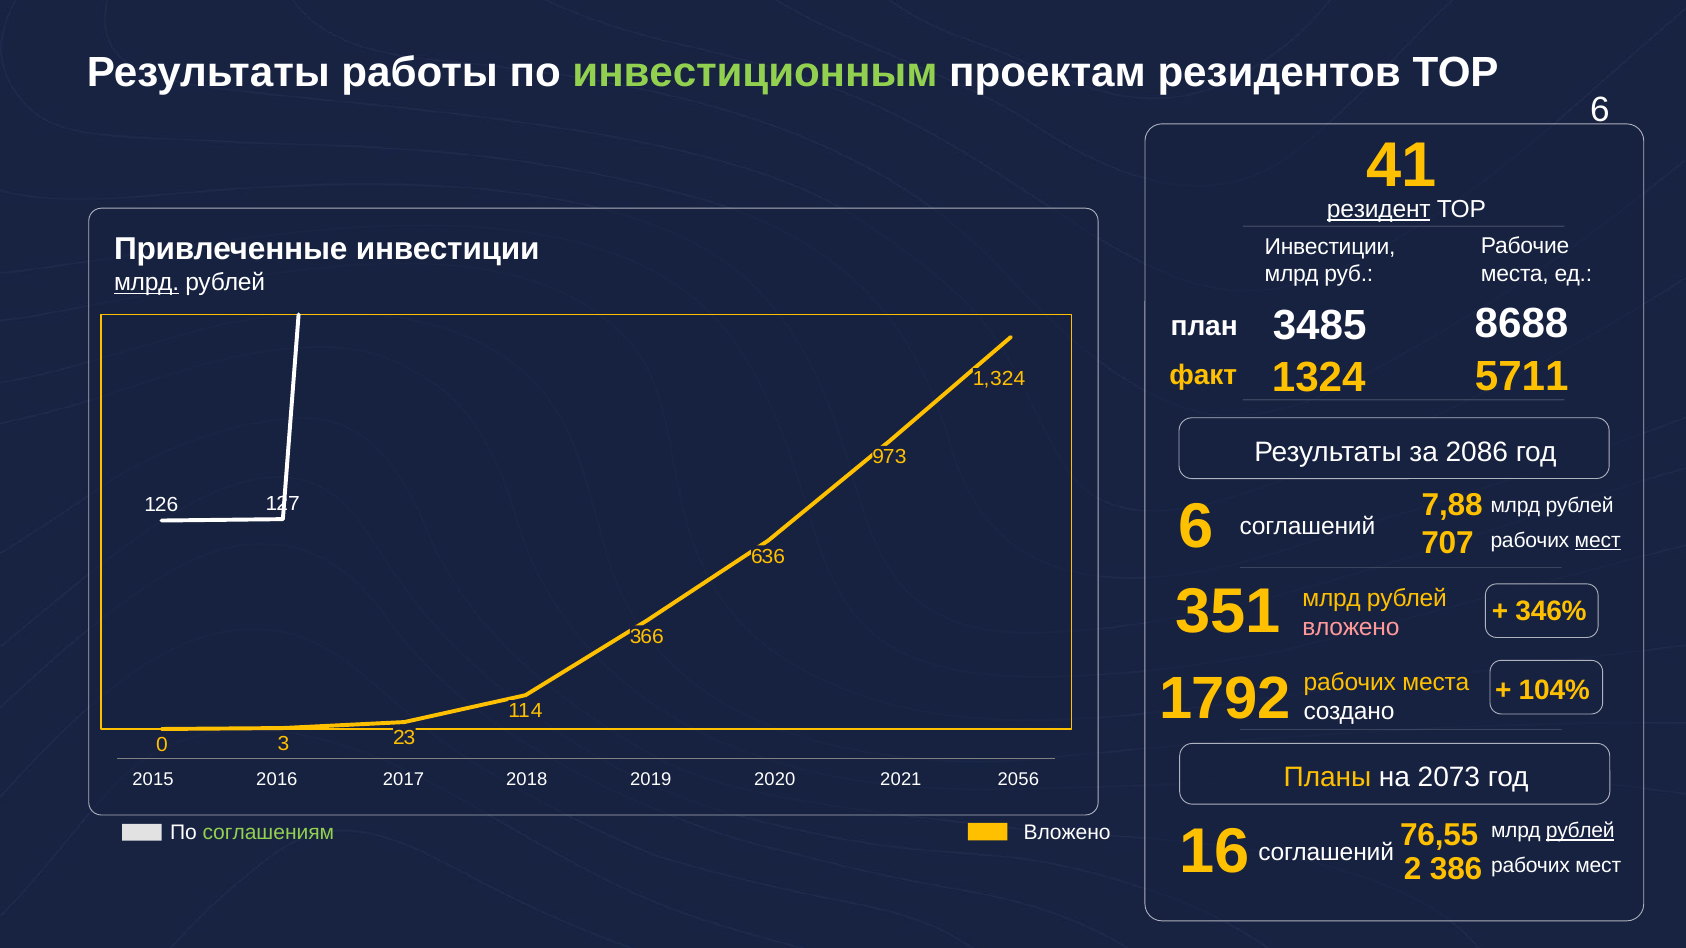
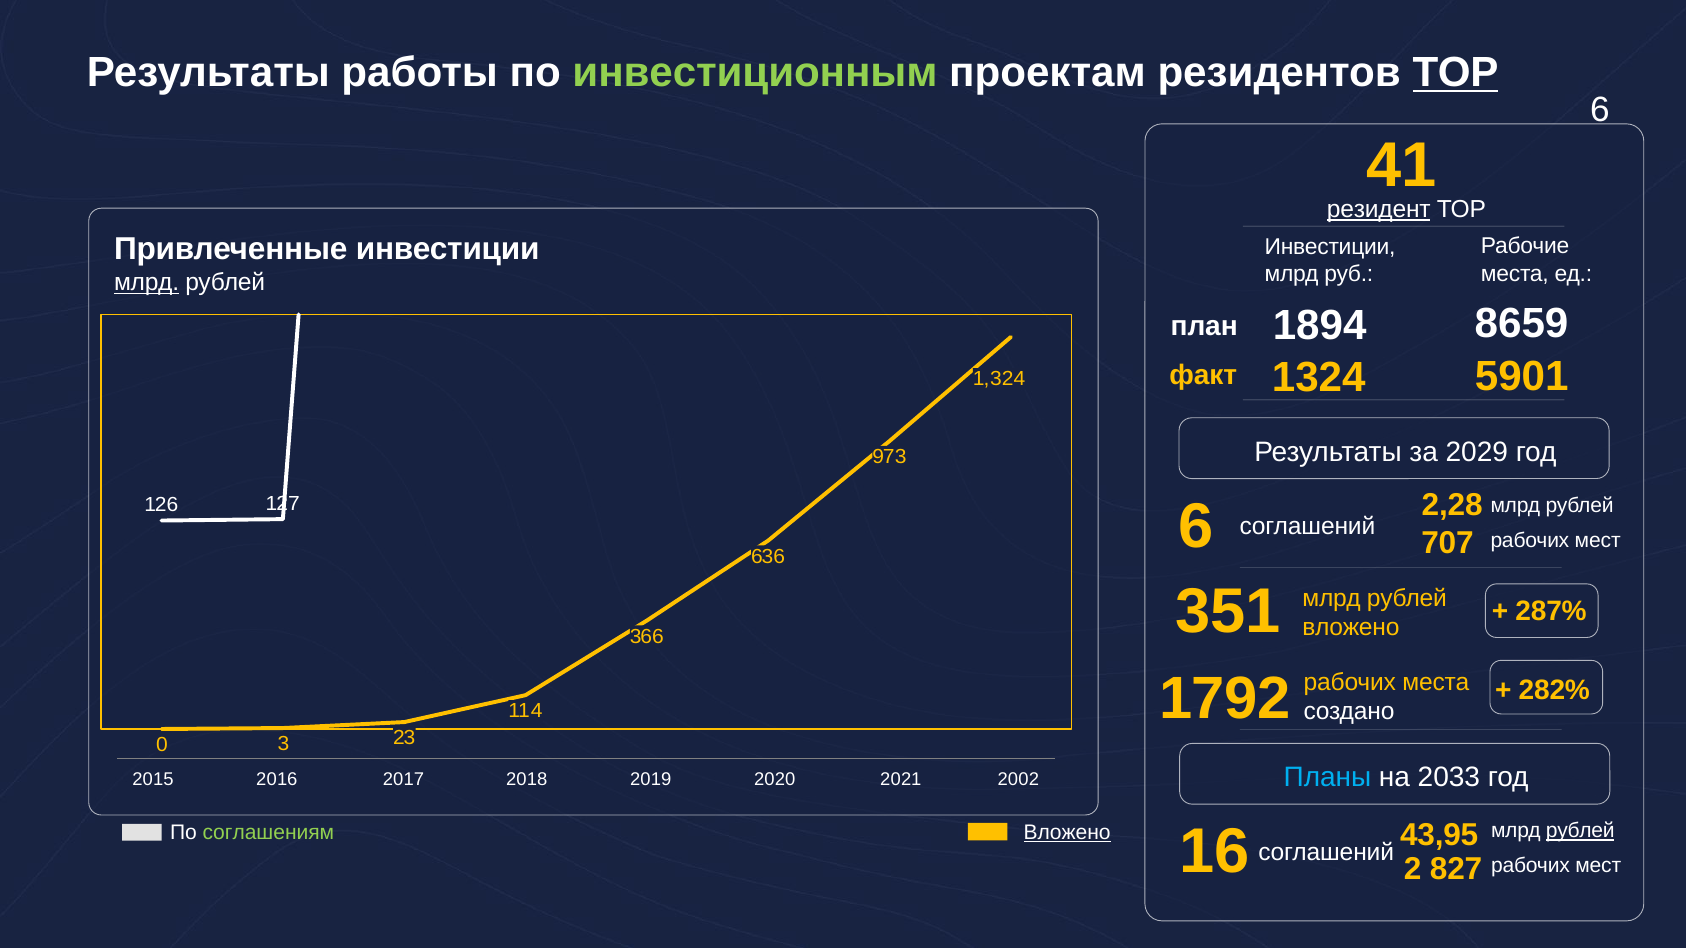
ТОР at (1455, 73) underline: none -> present
8688: 8688 -> 8659
3485: 3485 -> 1894
5711: 5711 -> 5901
2086: 2086 -> 2029
7,88: 7,88 -> 2,28
мест at (1598, 541) underline: present -> none
346%: 346% -> 287%
вложено at (1351, 628) colour: pink -> yellow
104%: 104% -> 282%
Планы colour: yellow -> light blue
2073: 2073 -> 2033
2056: 2056 -> 2002
76,55: 76,55 -> 43,95
Вложено at (1067, 833) underline: none -> present
386: 386 -> 827
